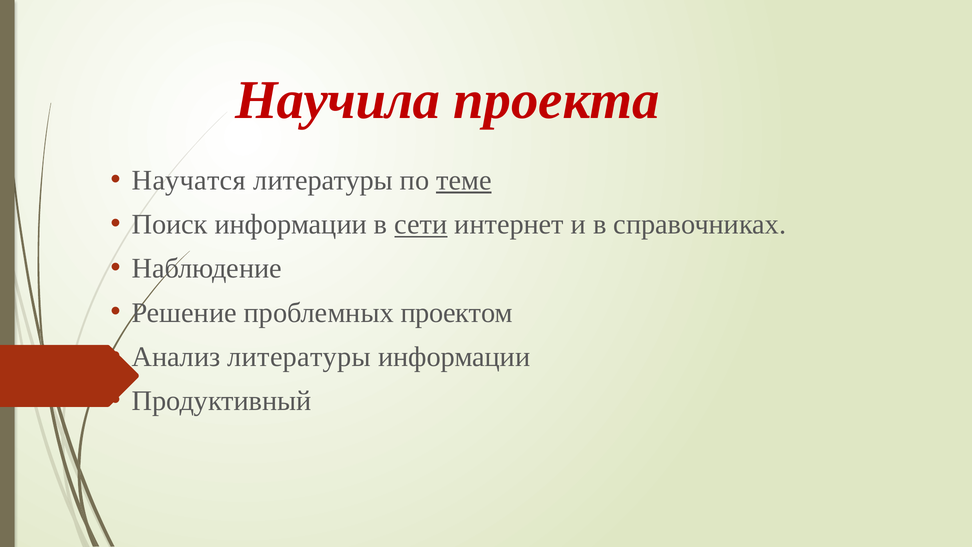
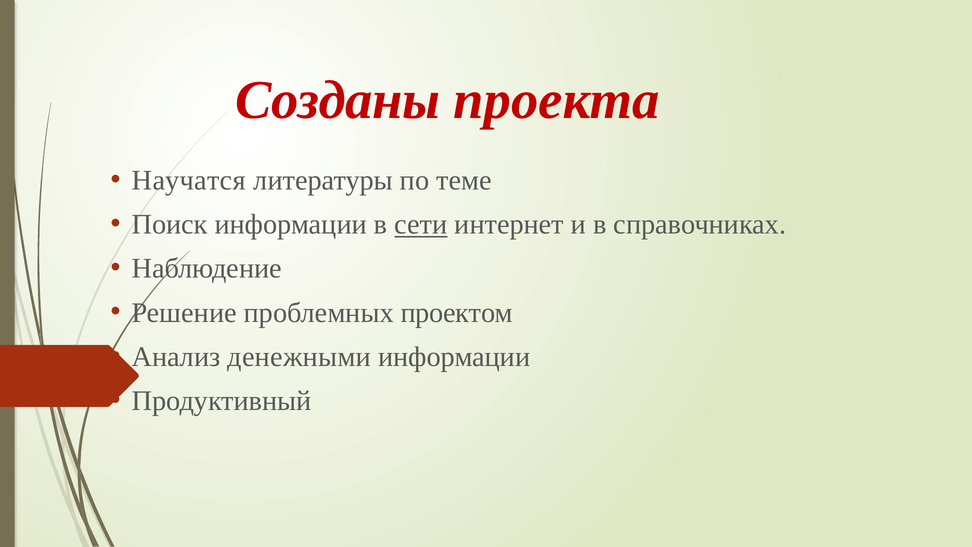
Научила: Научила -> Созданы
теме underline: present -> none
Анализ литературы: литературы -> денежными
